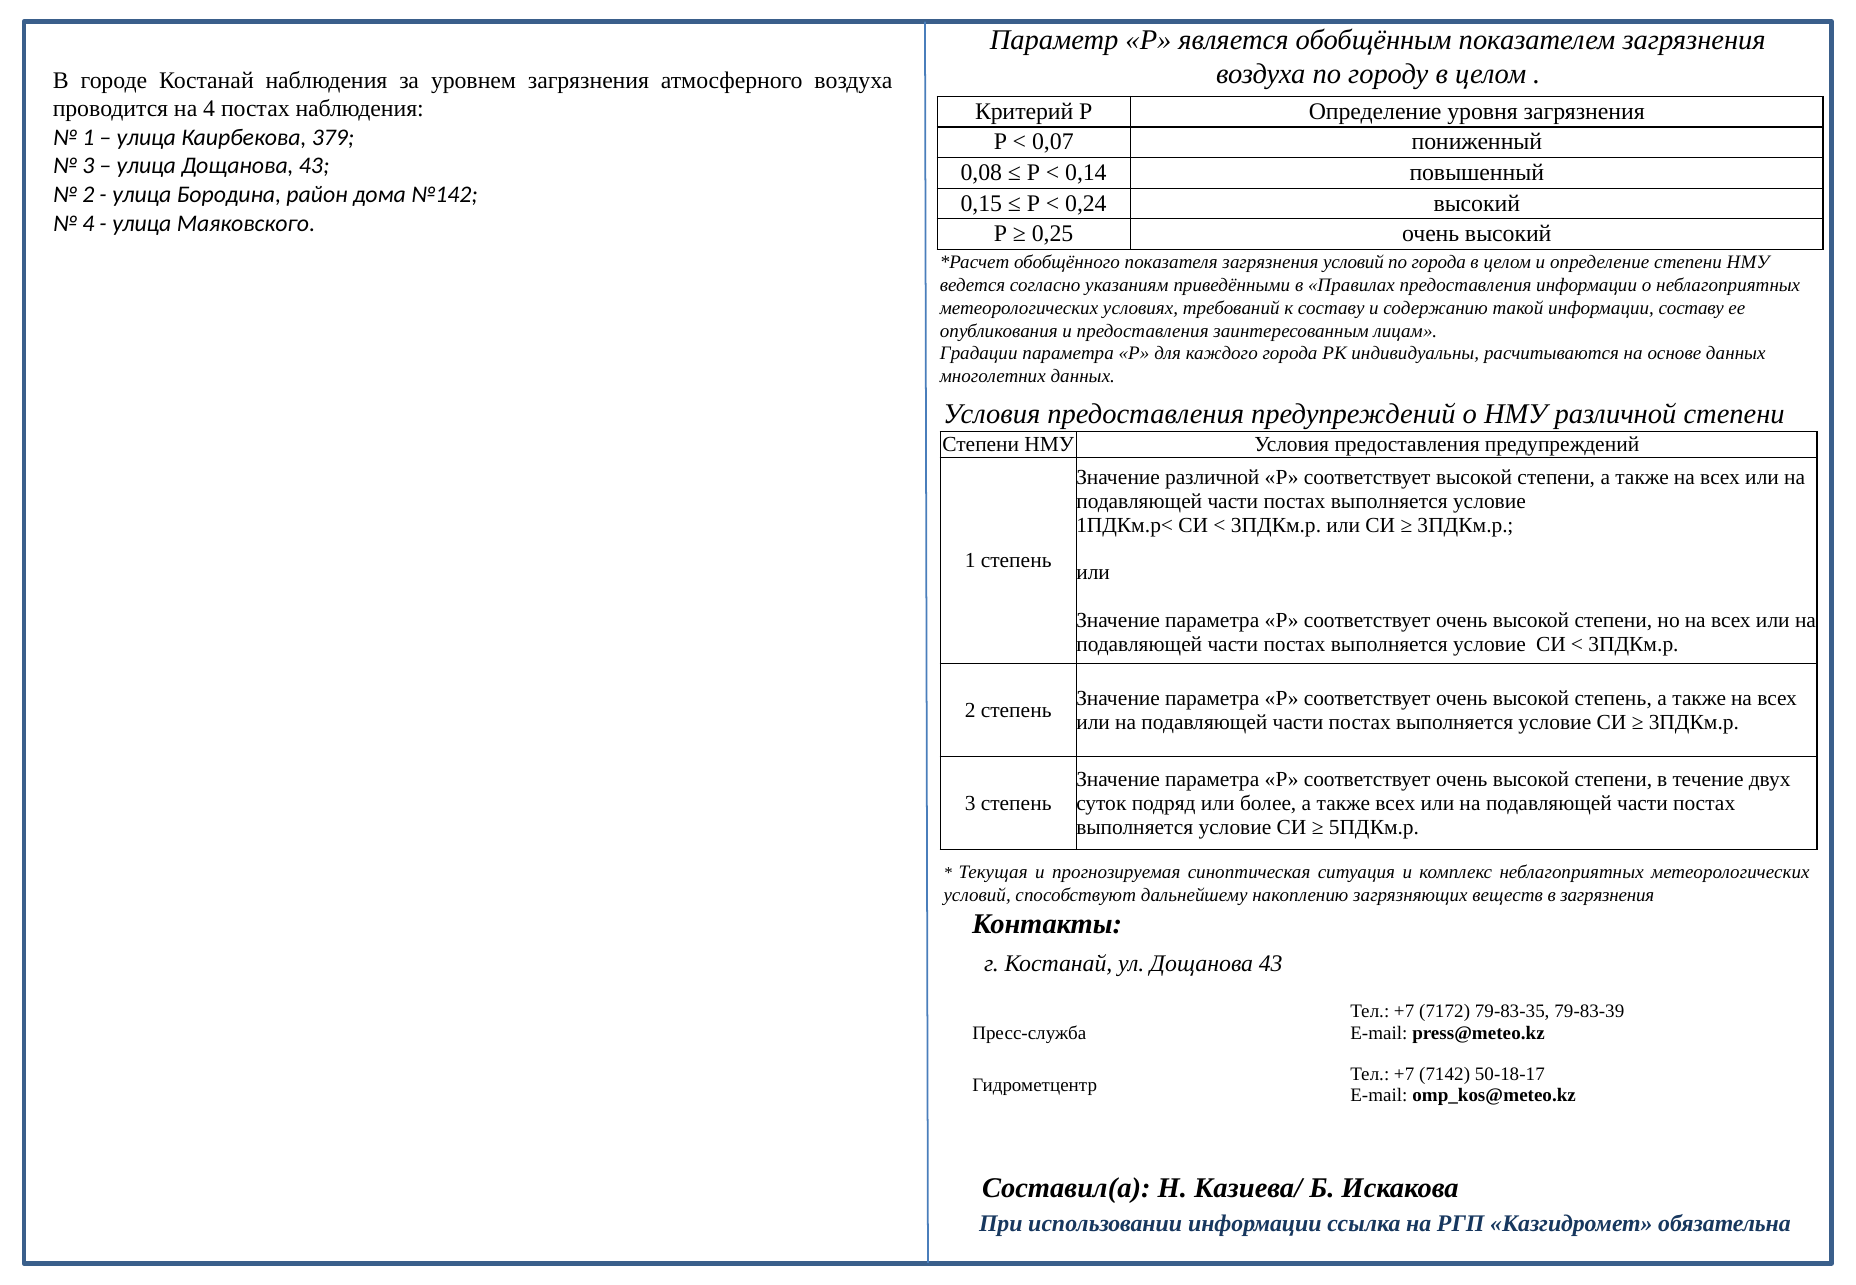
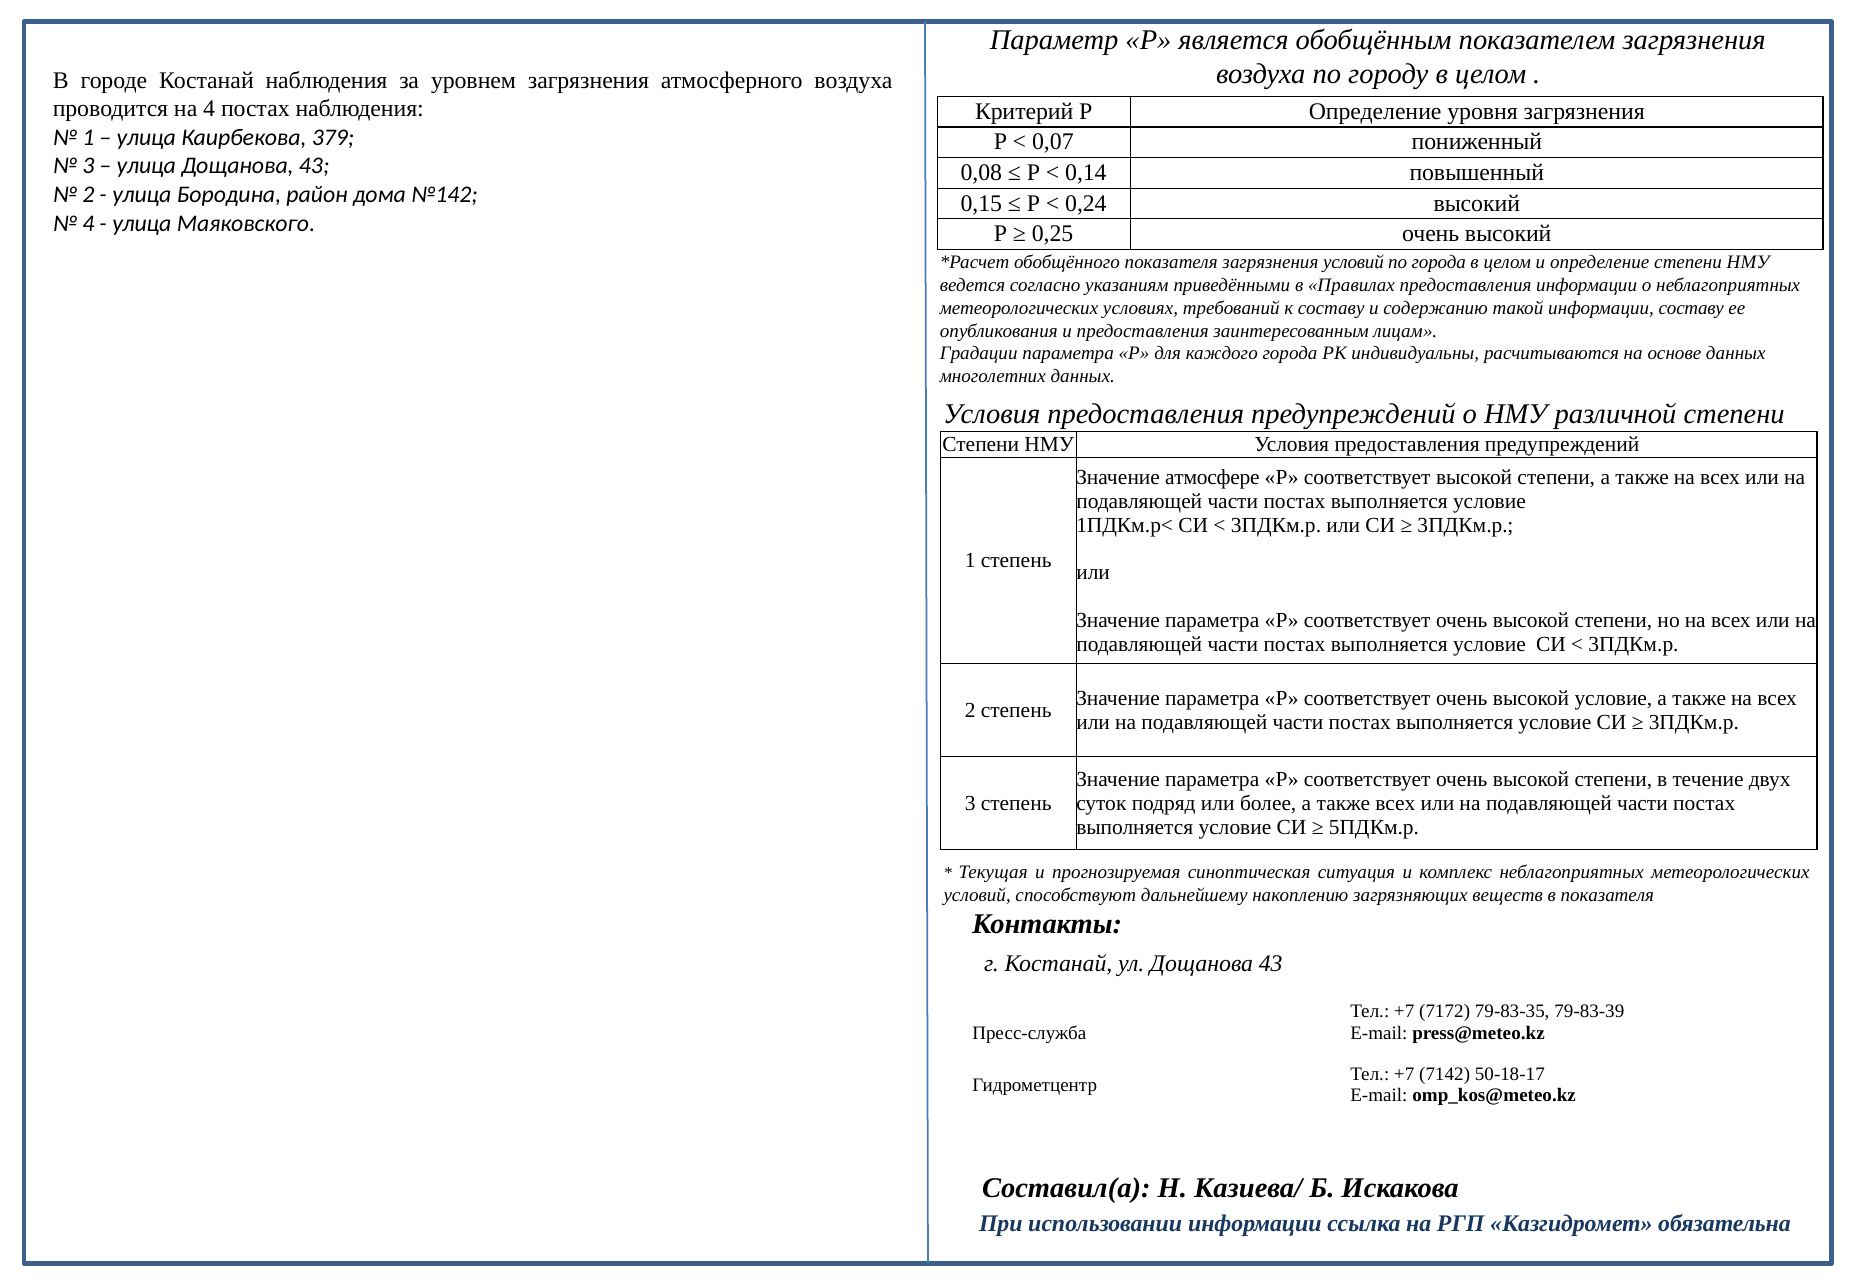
Значение различной: различной -> атмосфере
высокой степень: степень -> условие
в загрязнения: загрязнения -> показателя
